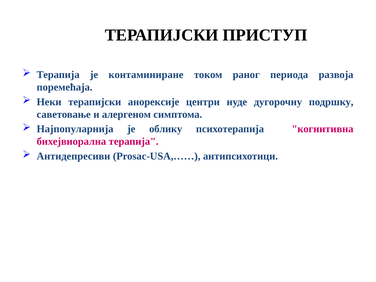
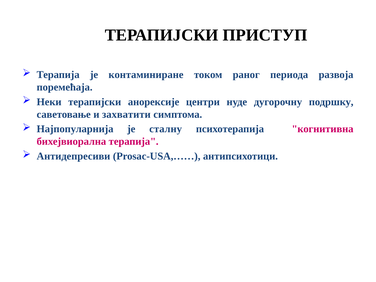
алергеном: алергеном -> захватити
облику: облику -> сталну
